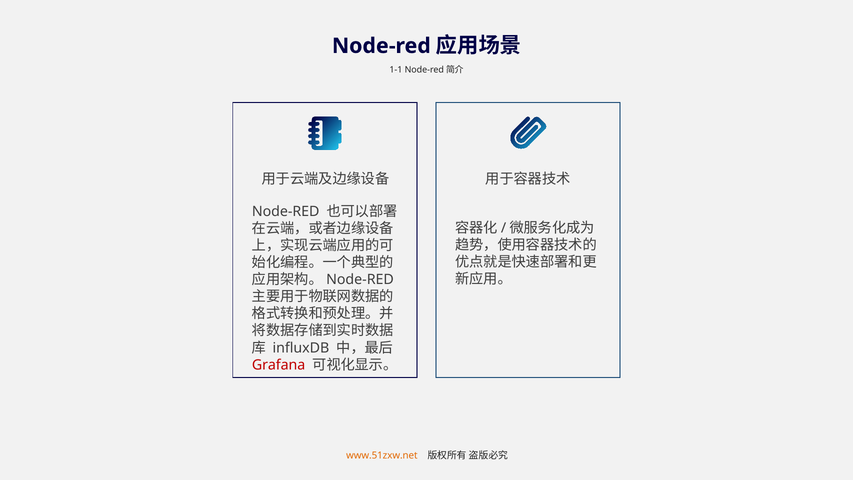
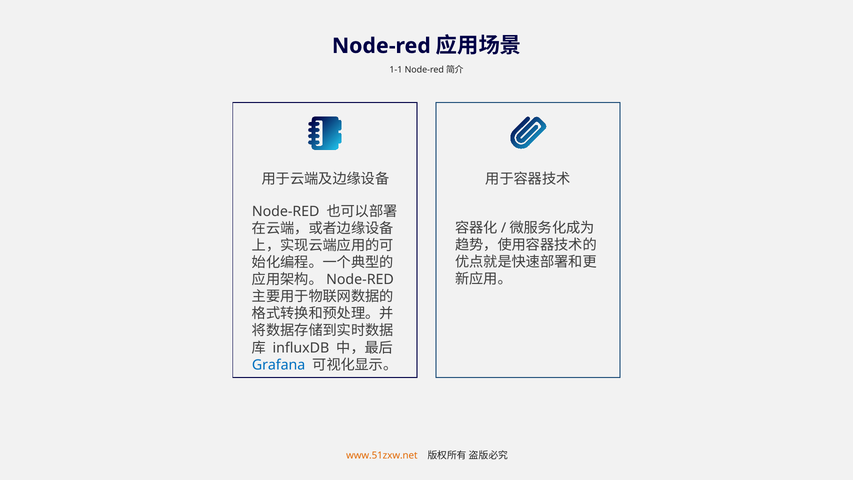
Grafana colour: red -> blue
